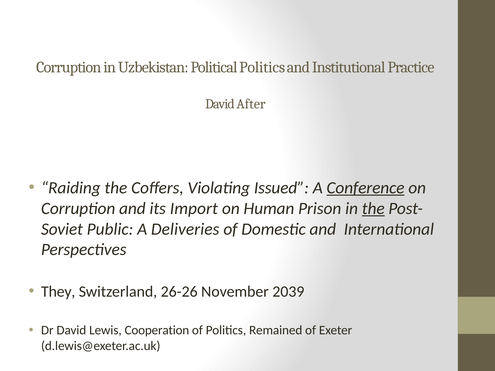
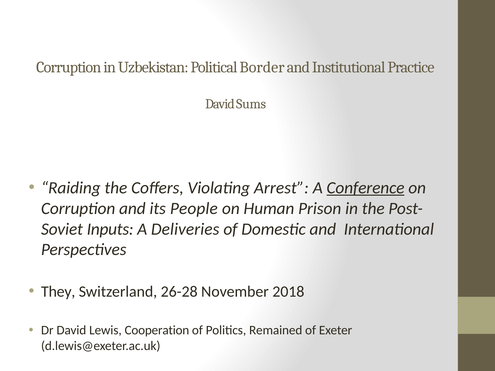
Political Politics: Politics -> Border
After: After -> Sums
Issued: Issued -> Arrest
Import: Import -> People
the at (373, 209) underline: present -> none
Public: Public -> Inputs
26-26: 26-26 -> 26-28
2039: 2039 -> 2018
